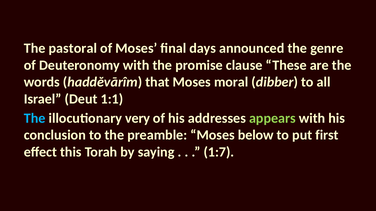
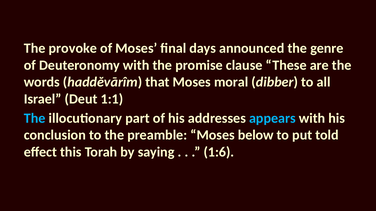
pastoral: pastoral -> provoke
very: very -> part
appears colour: light green -> light blue
first: first -> told
1:7: 1:7 -> 1:6
